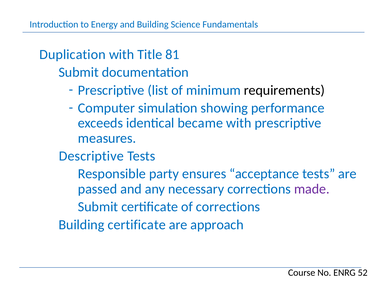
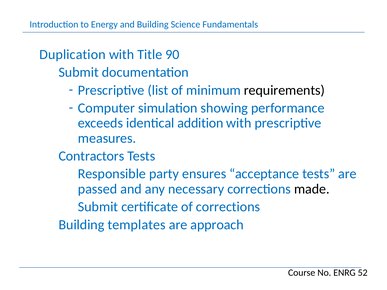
81: 81 -> 90
became: became -> addition
Descriptive: Descriptive -> Contractors
made colour: purple -> black
Building certificate: certificate -> templates
